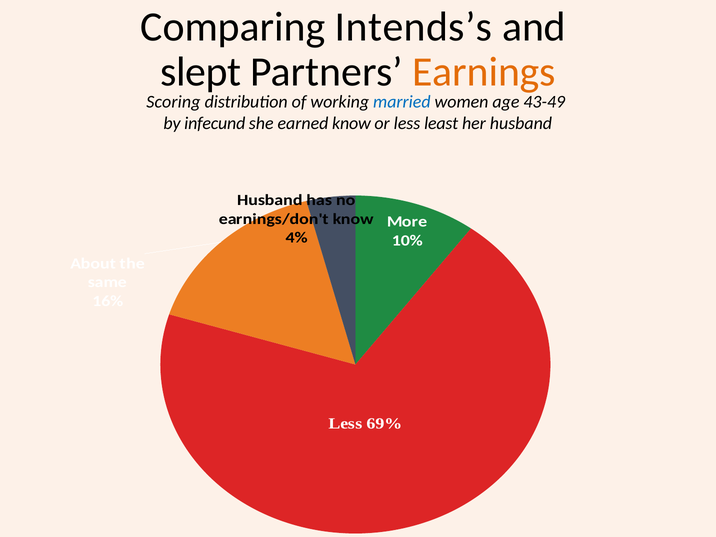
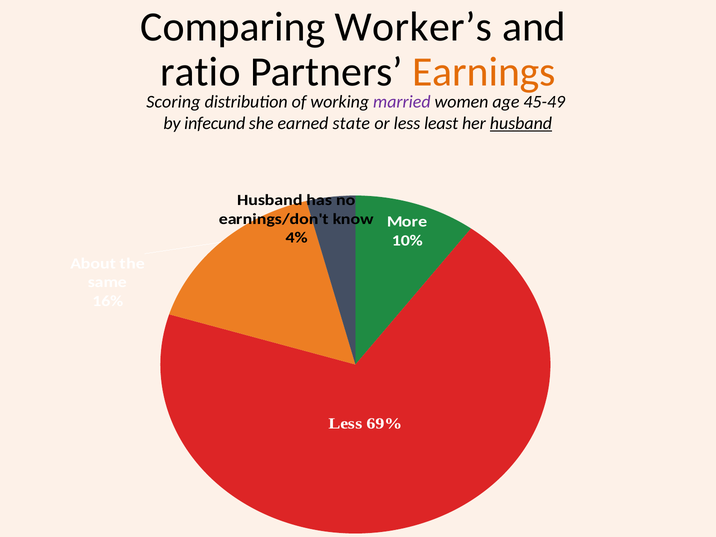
Intends’s: Intends’s -> Worker’s
slept: slept -> ratio
married colour: blue -> purple
43-49: 43-49 -> 45-49
earned know: know -> state
husband at (521, 123) underline: none -> present
